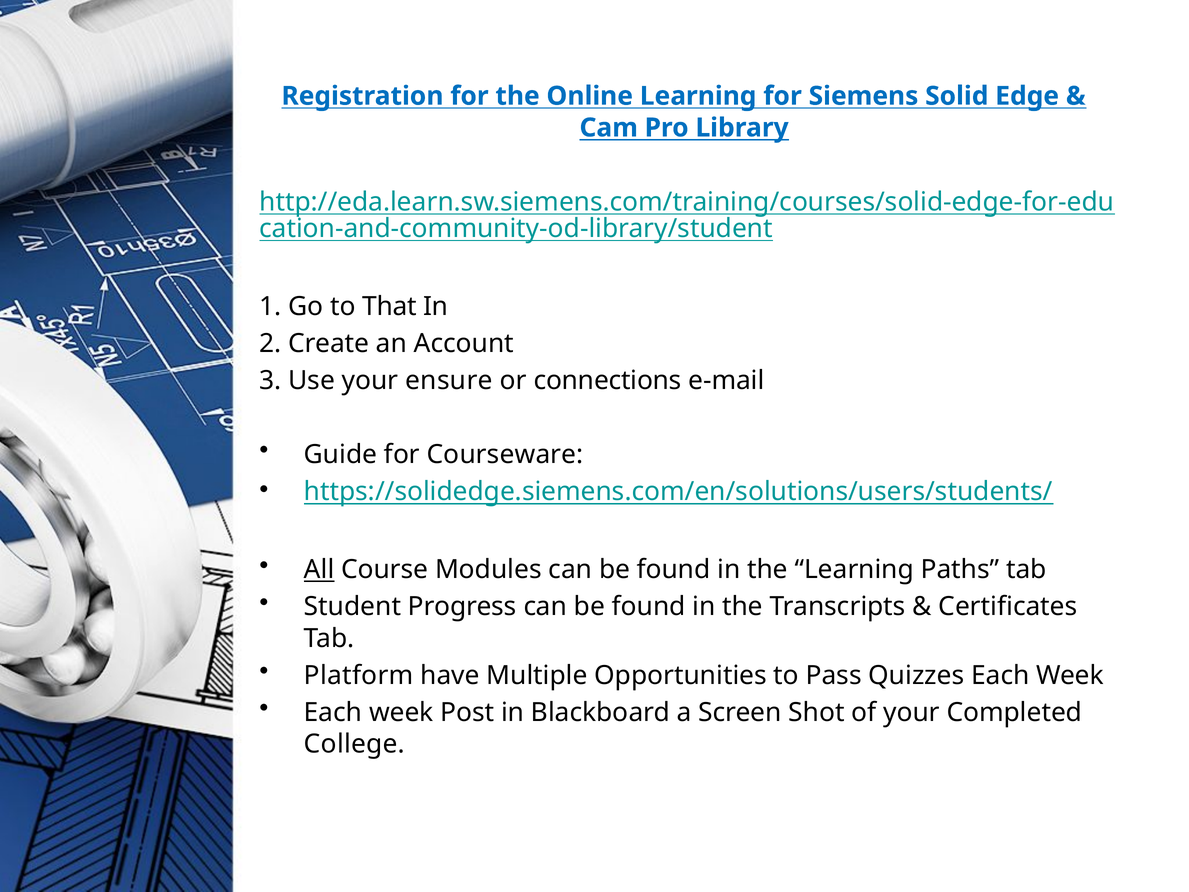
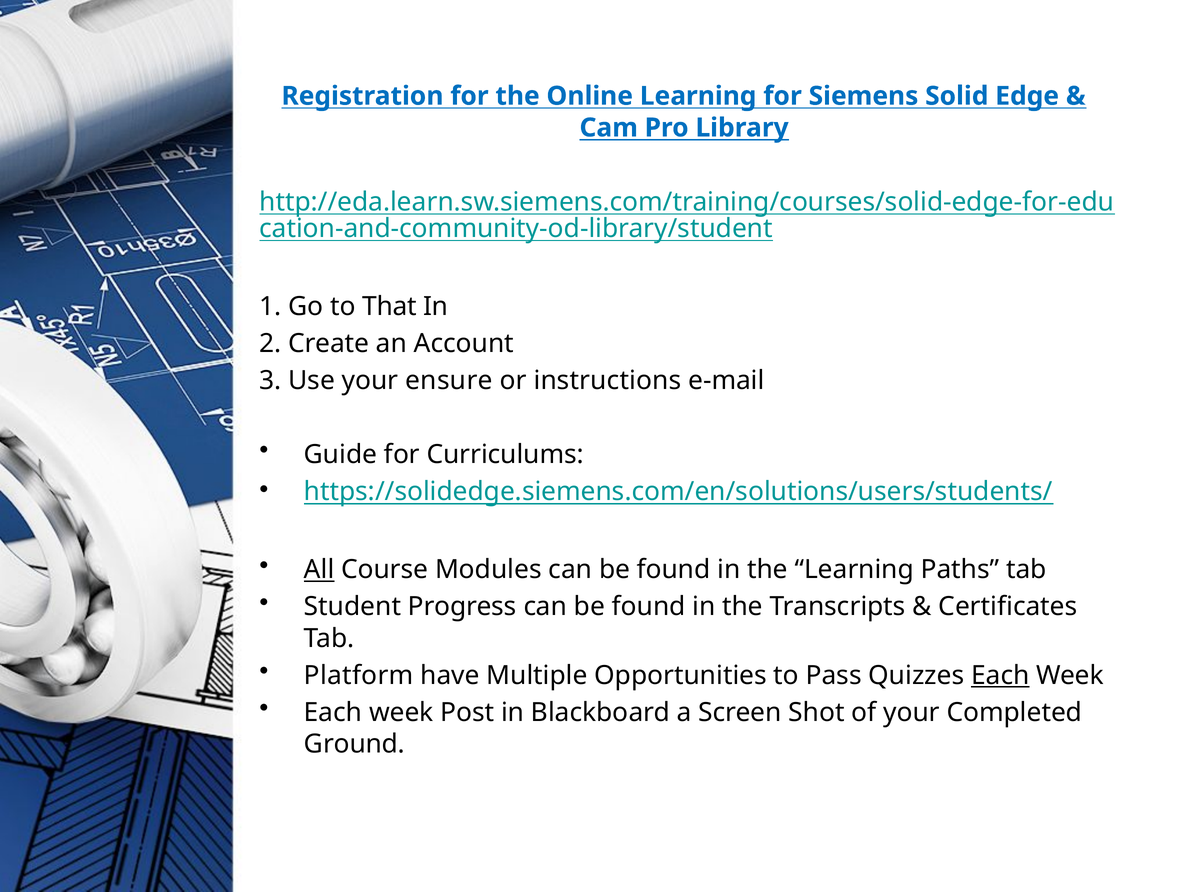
connections: connections -> instructions
Courseware: Courseware -> Curriculums
Each at (1000, 675) underline: none -> present
College: College -> Ground
